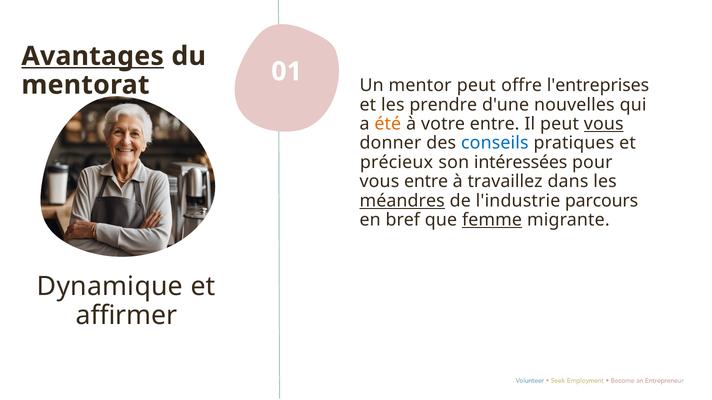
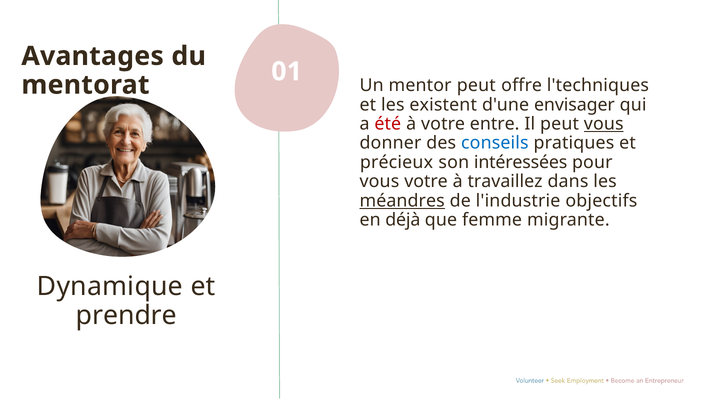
Avantages underline: present -> none
l'entreprises: l'entreprises -> l'techniques
prendre: prendre -> existent
nouvelles: nouvelles -> envisager
été colour: orange -> red
vous entre: entre -> votre
parcours: parcours -> objectifs
bref: bref -> déjà
femme underline: present -> none
affirmer: affirmer -> prendre
